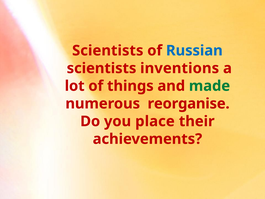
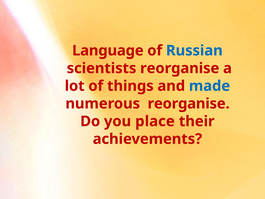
Scientists at (108, 51): Scientists -> Language
scientists inventions: inventions -> reorganise
made colour: green -> blue
